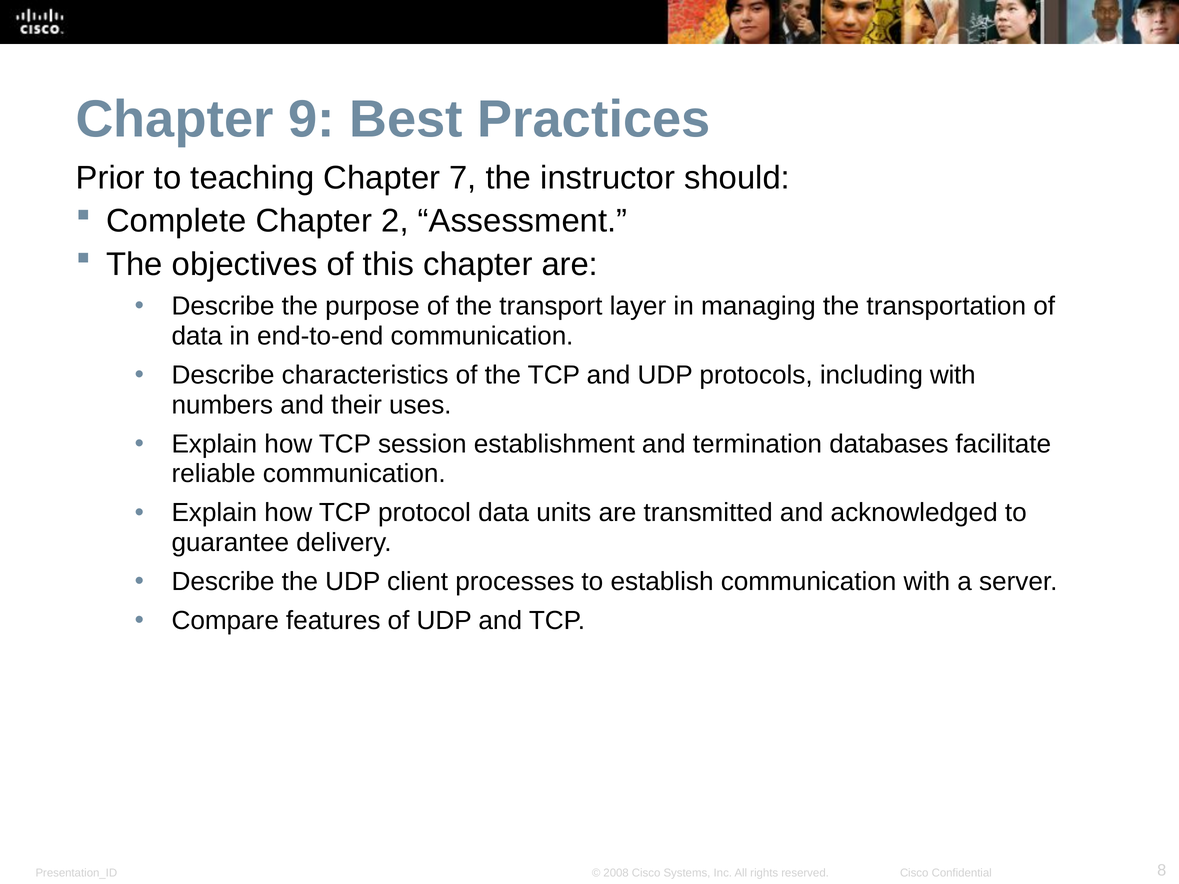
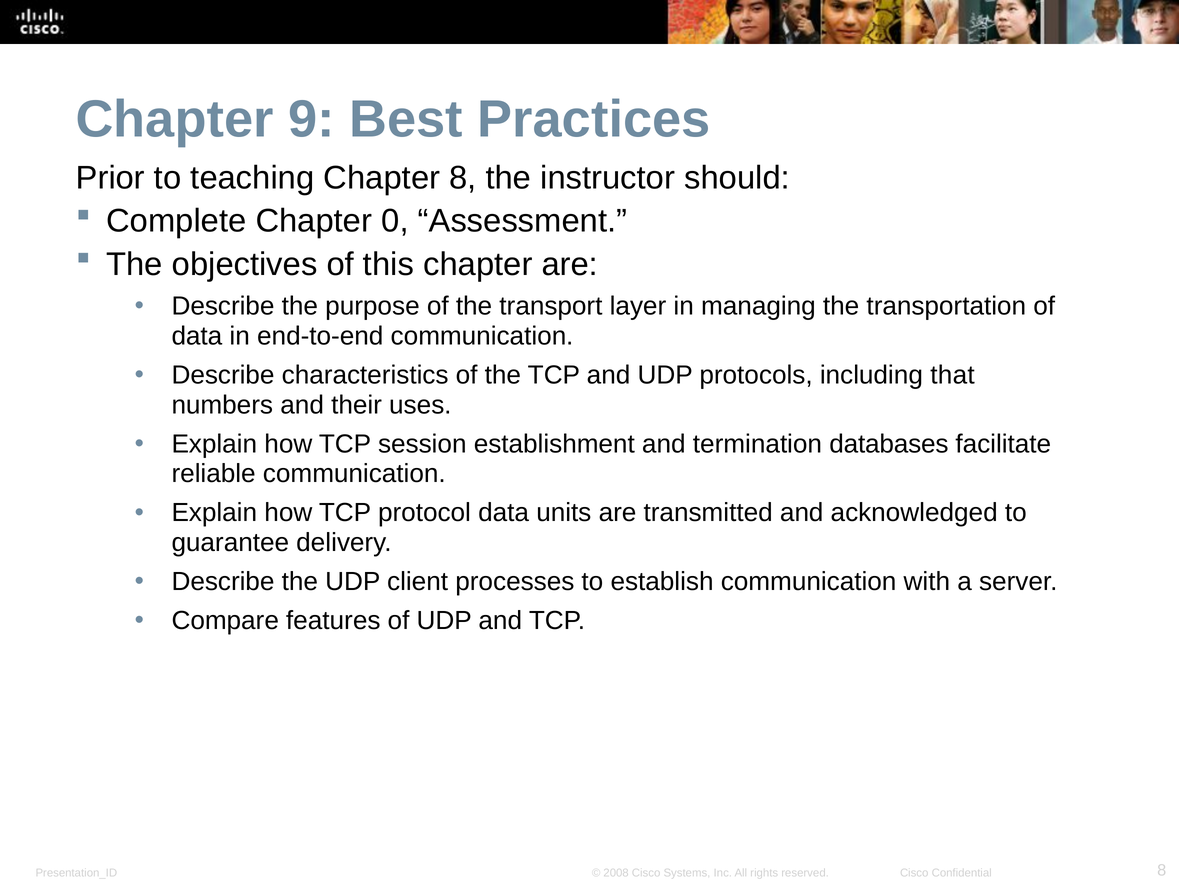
Chapter 7: 7 -> 8
2: 2 -> 0
including with: with -> that
